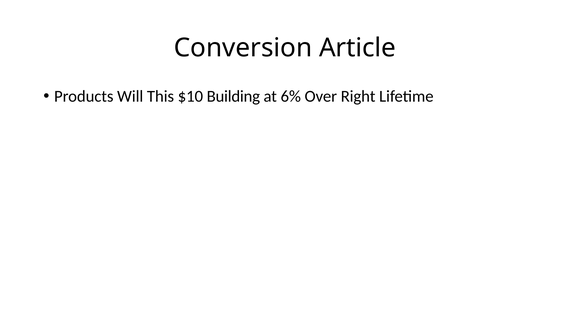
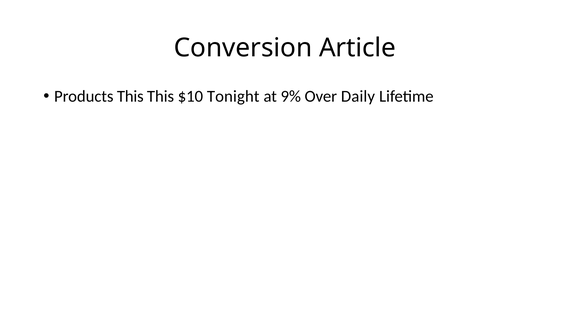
Products Will: Will -> This
Building: Building -> Tonight
6%: 6% -> 9%
Right: Right -> Daily
